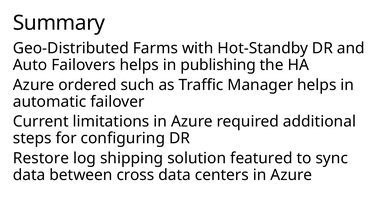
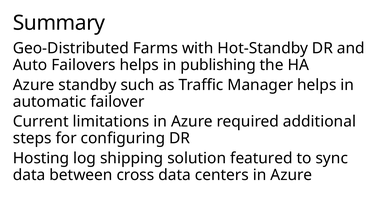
ordered: ordered -> standby
Restore: Restore -> Hosting
